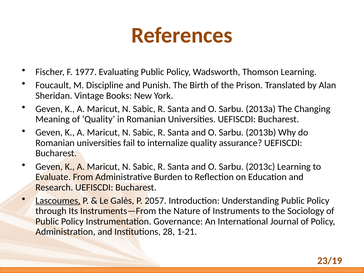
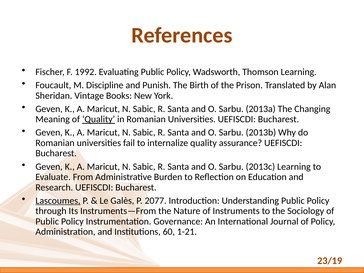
1977: 1977 -> 1992
Quality at (99, 119) underline: none -> present
2057: 2057 -> 2077
28: 28 -> 60
